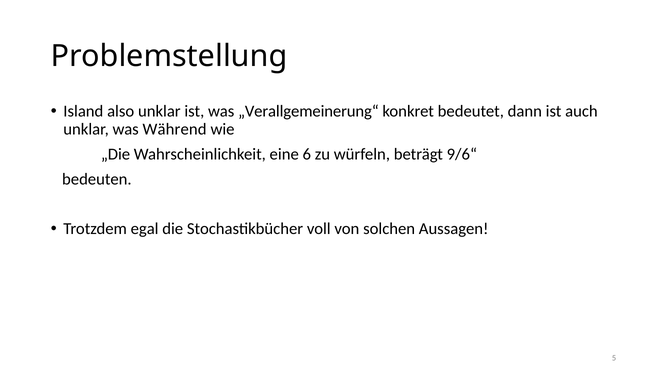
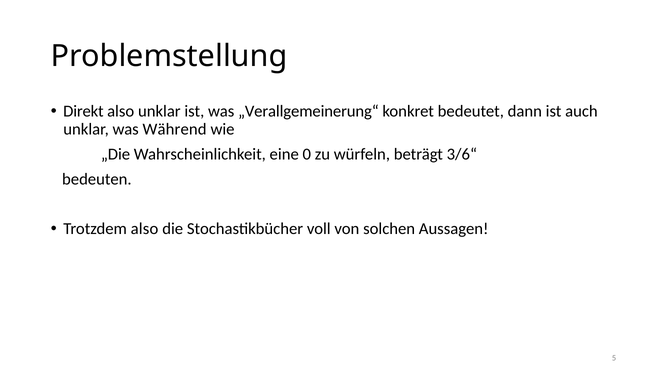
Island: Island -> Direkt
6: 6 -> 0
9/6“: 9/6“ -> 3/6“
Trotzdem egal: egal -> also
